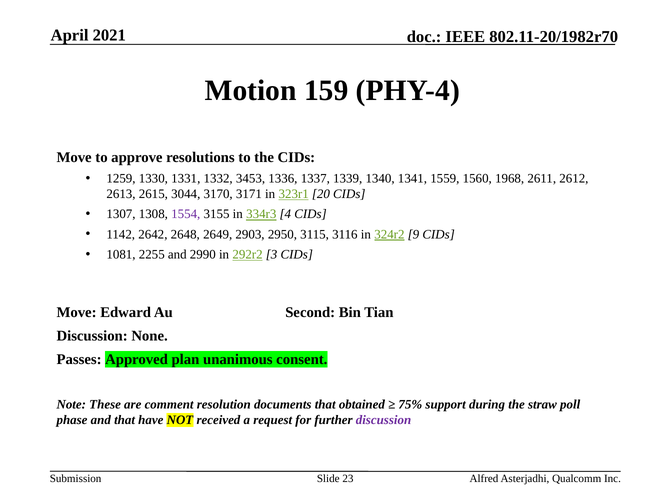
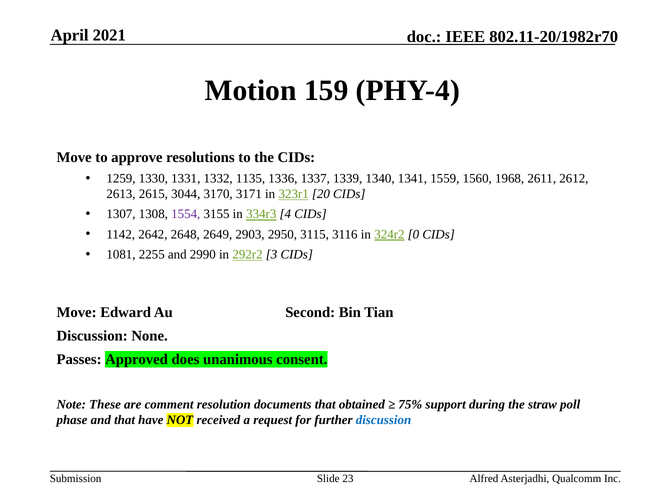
3453: 3453 -> 1135
9: 9 -> 0
plan: plan -> does
discussion at (383, 420) colour: purple -> blue
